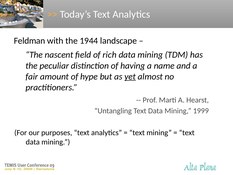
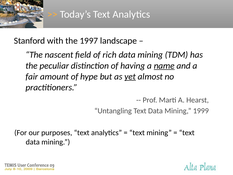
Feldman: Feldman -> Stanford
1944: 1944 -> 1997
name underline: none -> present
